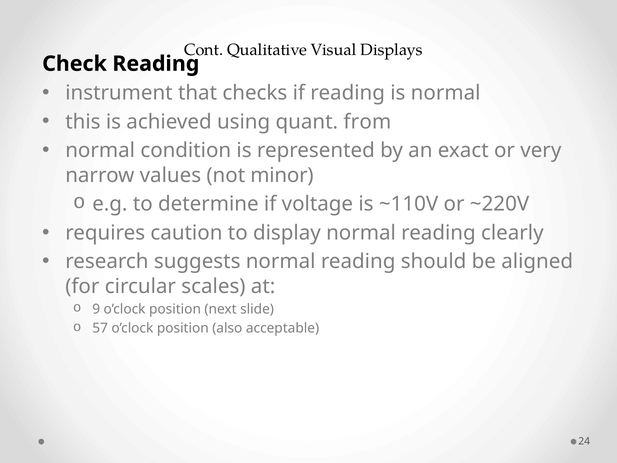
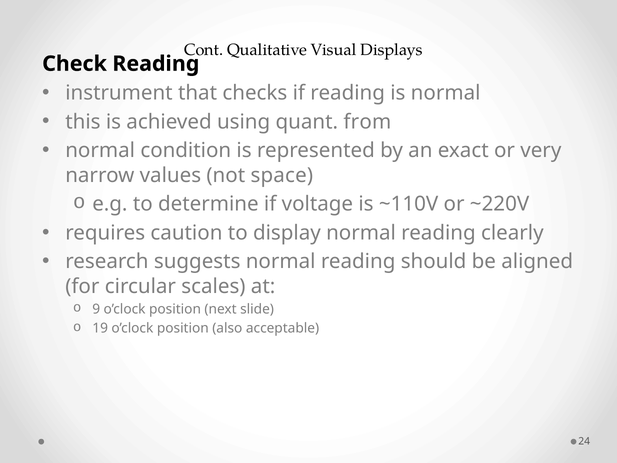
minor: minor -> space
57: 57 -> 19
